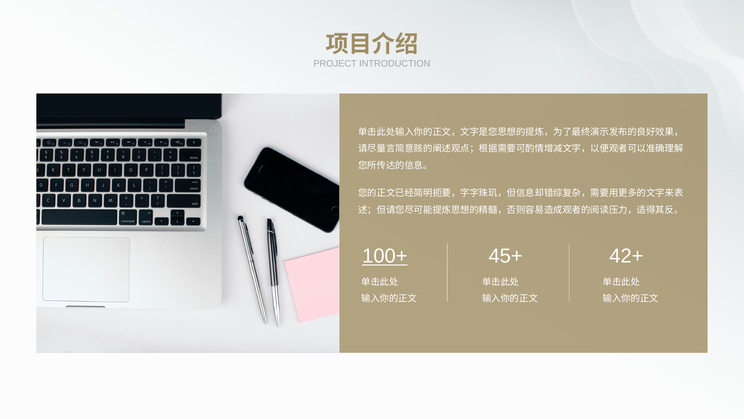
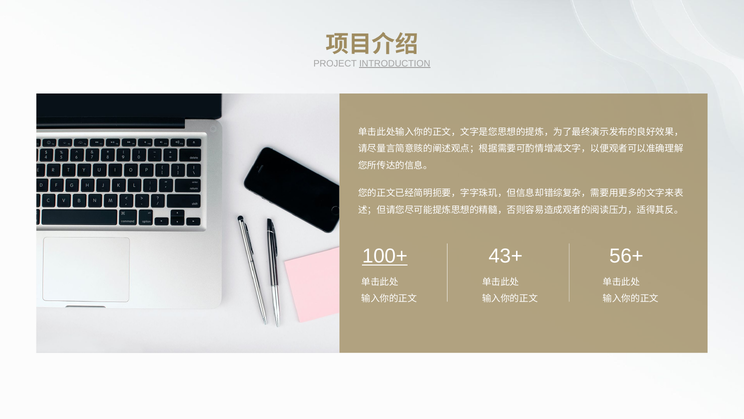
INTRODUCTION underline: none -> present
45+: 45+ -> 43+
42+: 42+ -> 56+
